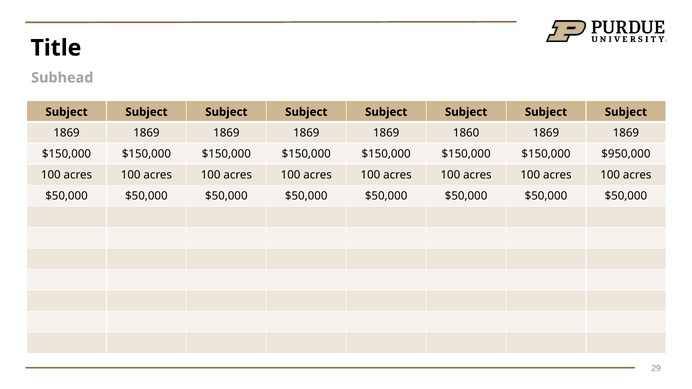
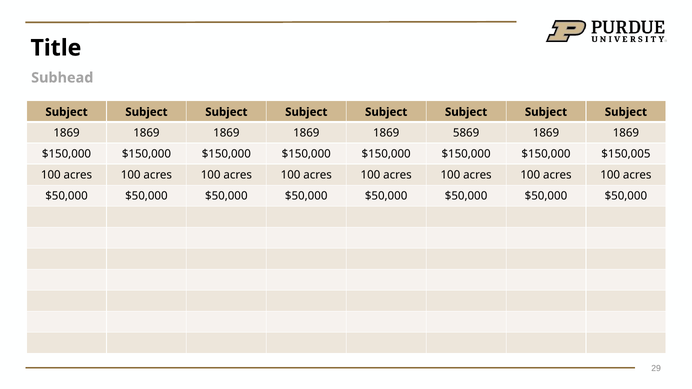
1860: 1860 -> 5869
$950,000: $950,000 -> $150,005
